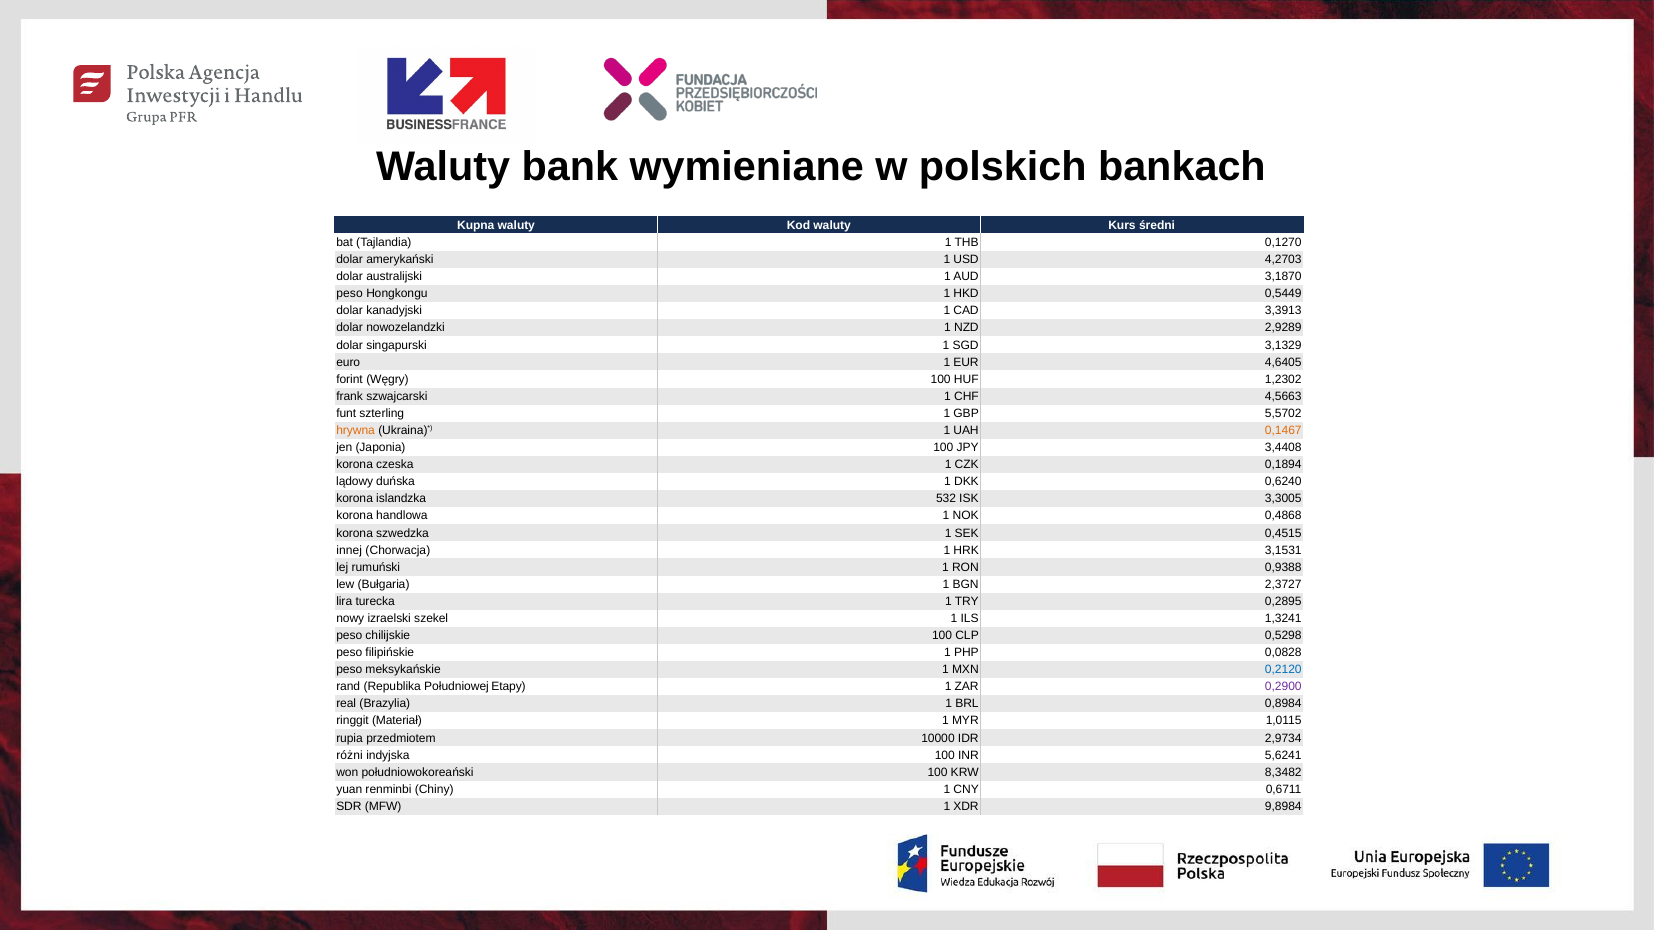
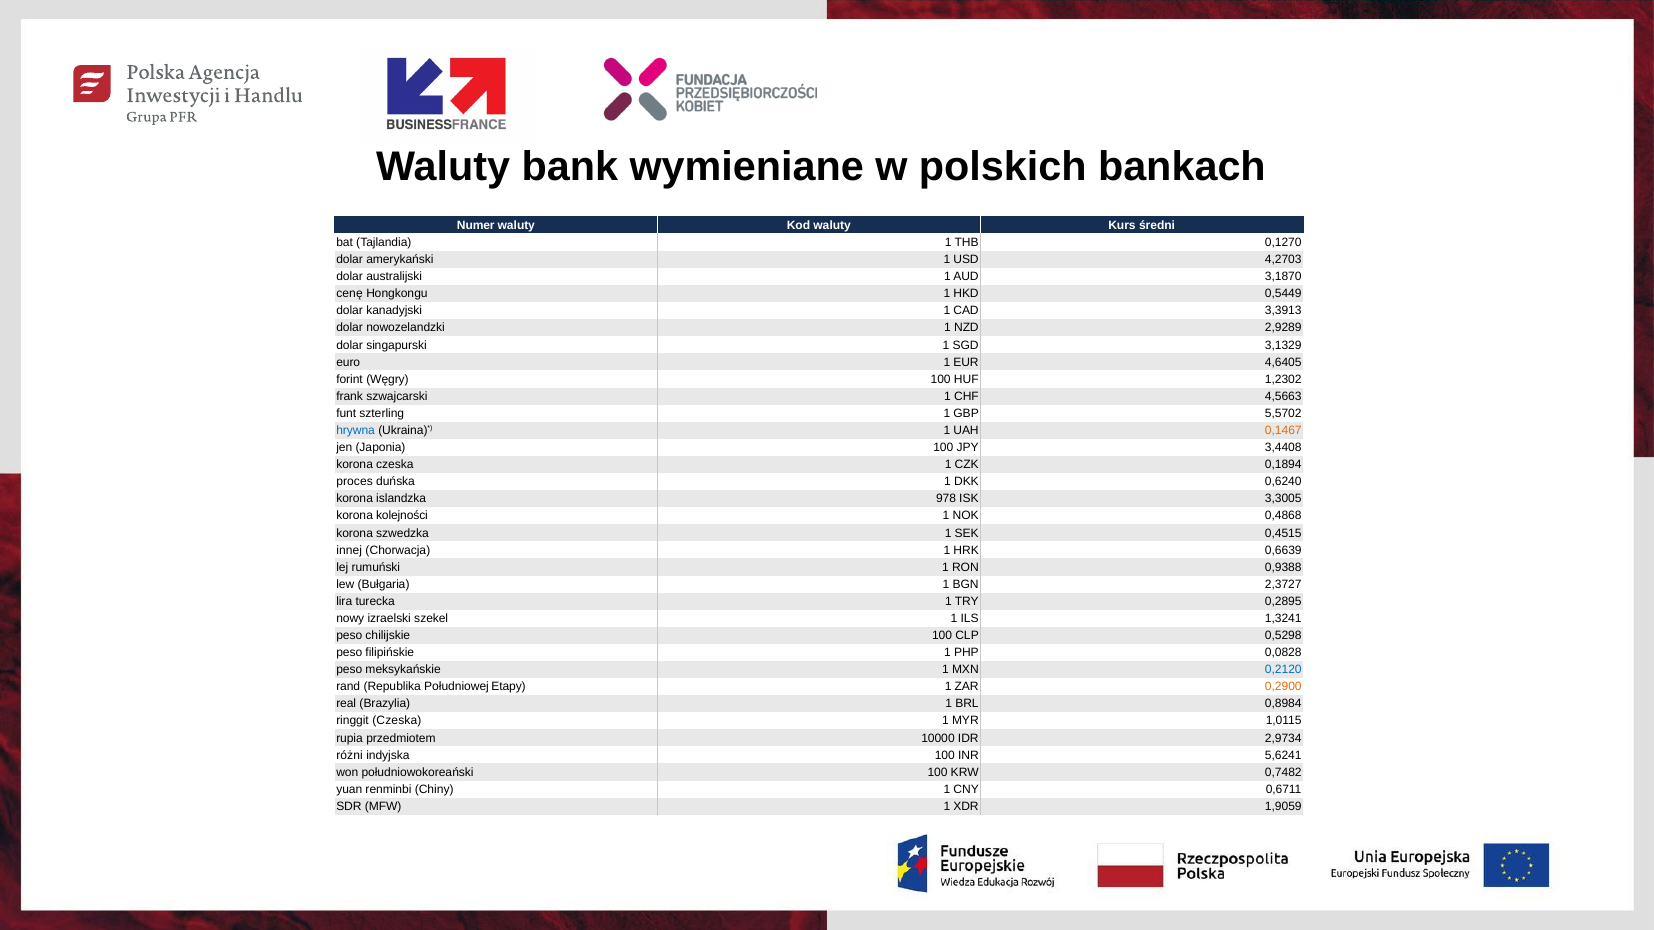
Kupna: Kupna -> Numer
peso at (350, 294): peso -> cenę
hrywna colour: orange -> blue
lądowy: lądowy -> proces
532: 532 -> 978
handlowa: handlowa -> kolejności
3,1531: 3,1531 -> 0,6639
0,2900 colour: purple -> orange
ringgit Materiał: Materiał -> Czeska
8,3482: 8,3482 -> 0,7482
9,8984: 9,8984 -> 1,9059
